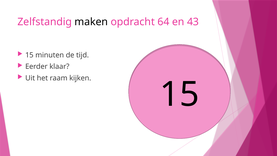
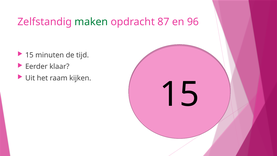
maken colour: black -> green
64: 64 -> 87
43: 43 -> 96
